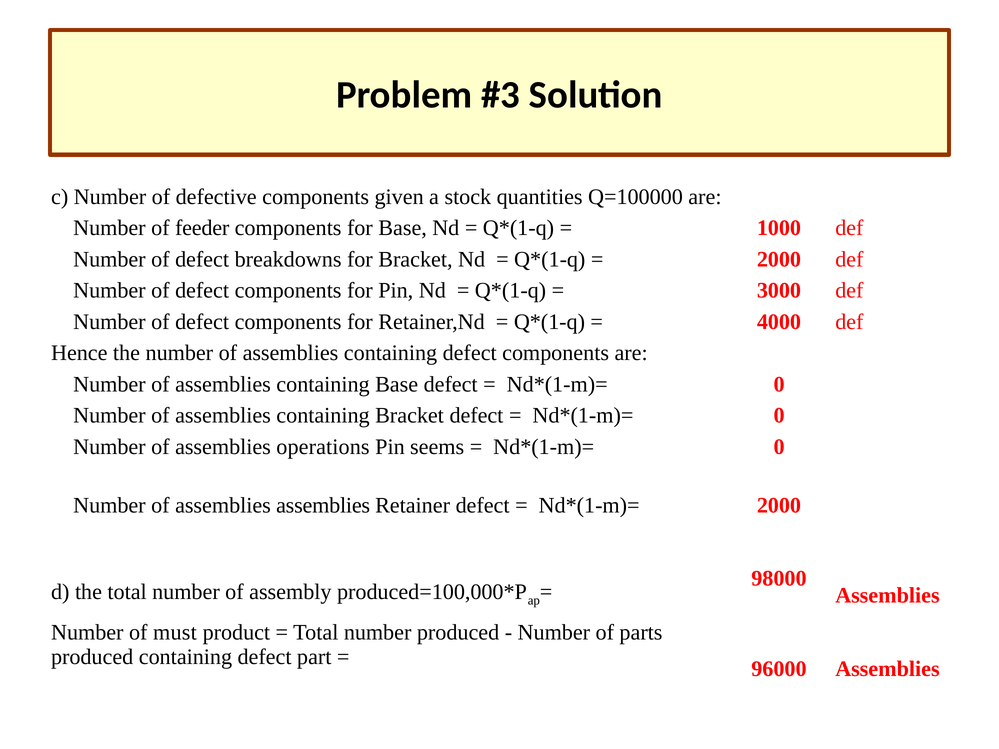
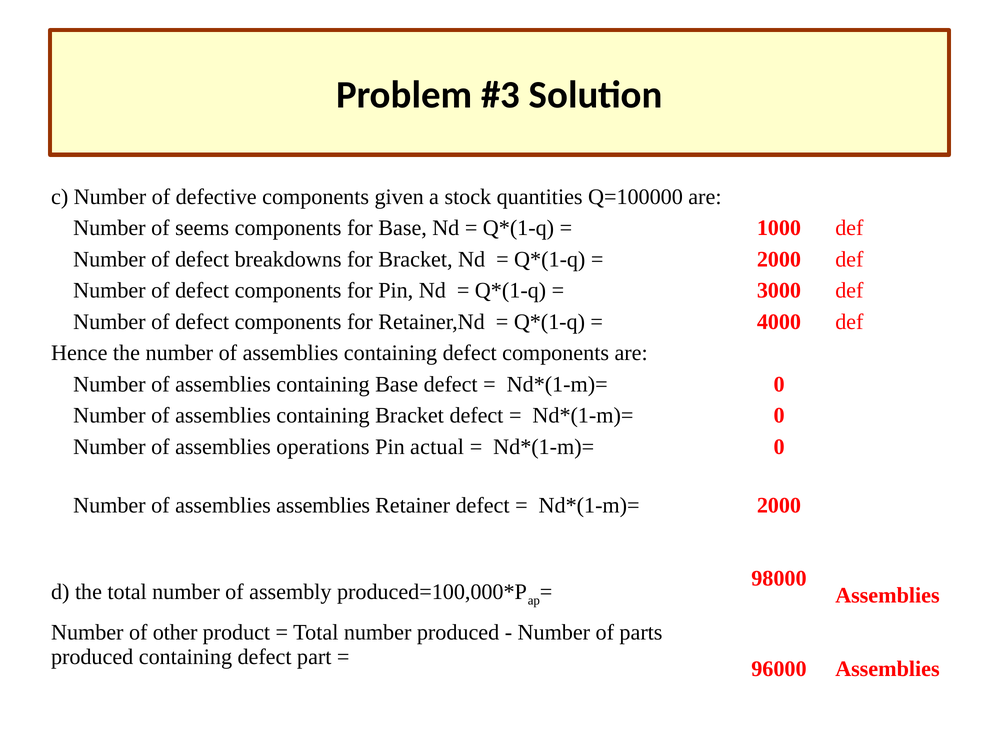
feeder: feeder -> seems
seems: seems -> actual
must: must -> other
